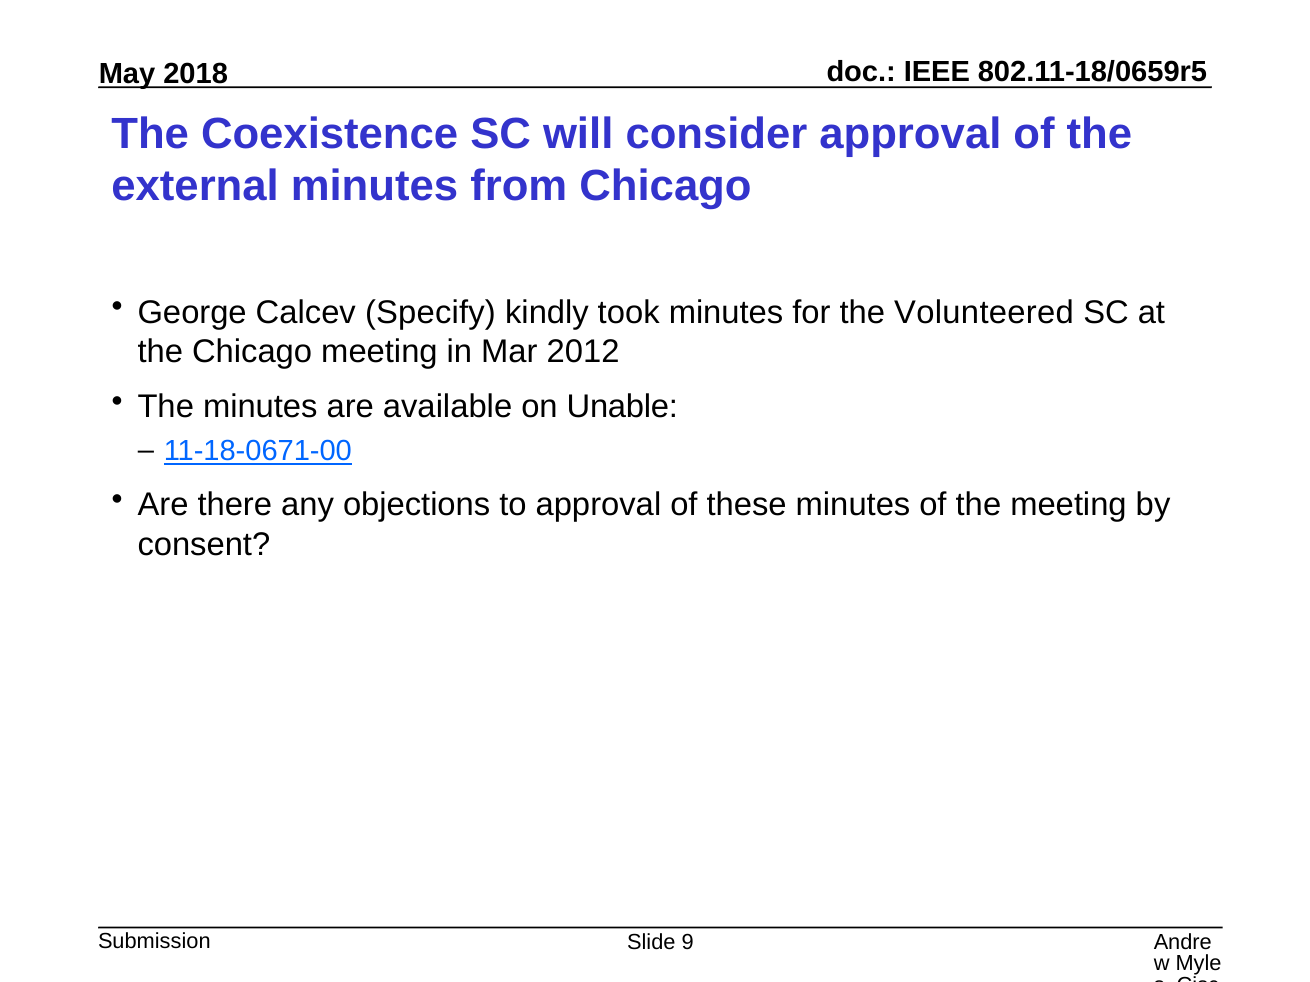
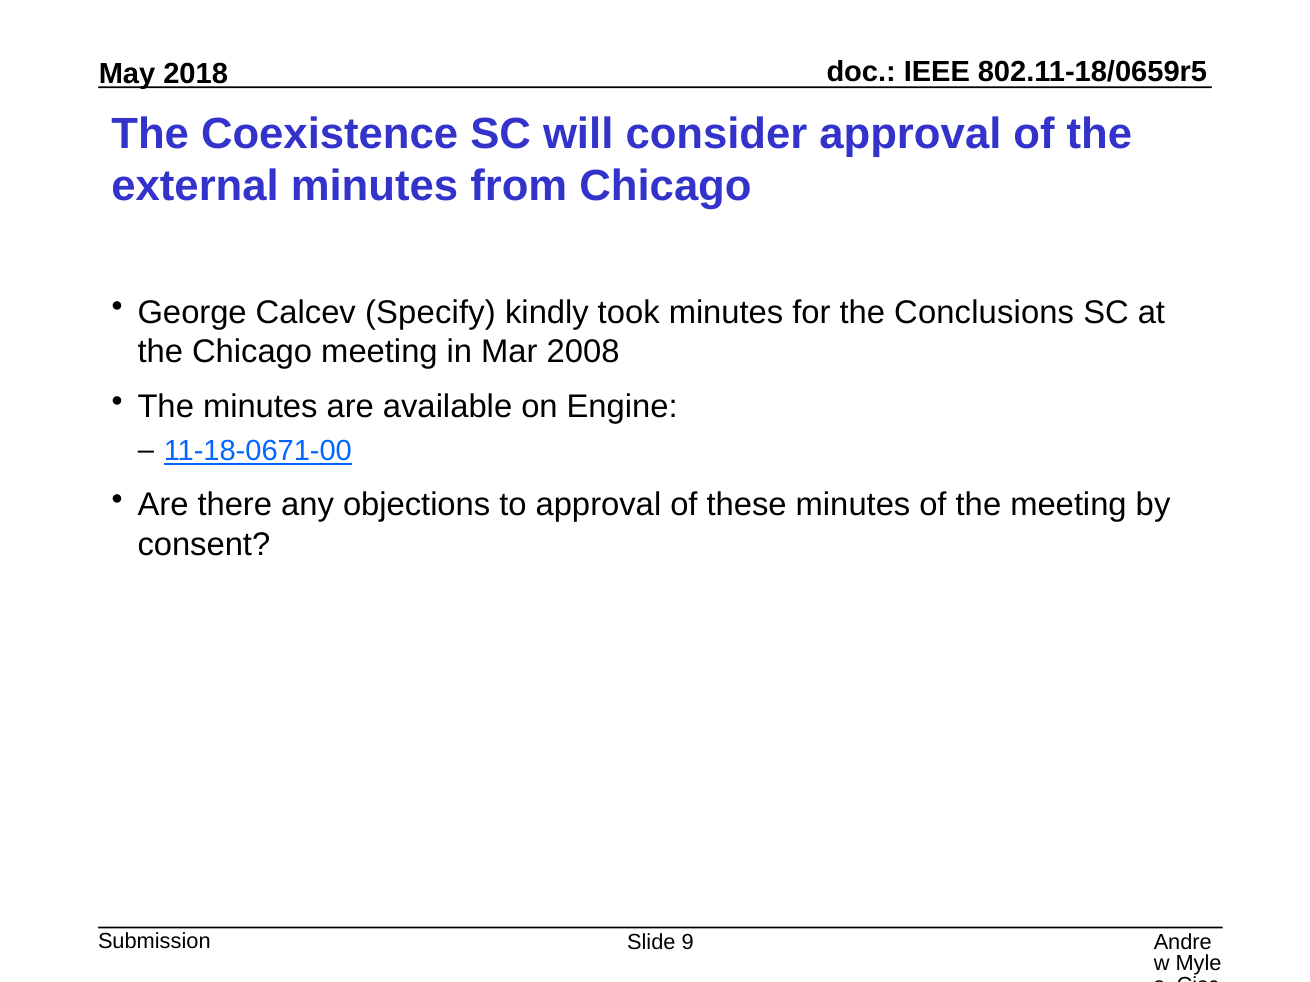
Volunteered: Volunteered -> Conclusions
2012: 2012 -> 2008
Unable: Unable -> Engine
